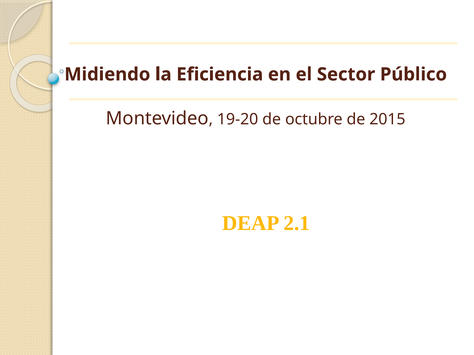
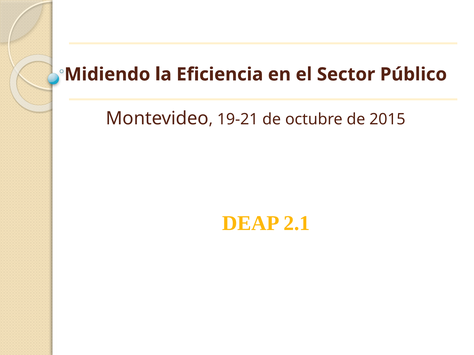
19-20: 19-20 -> 19-21
